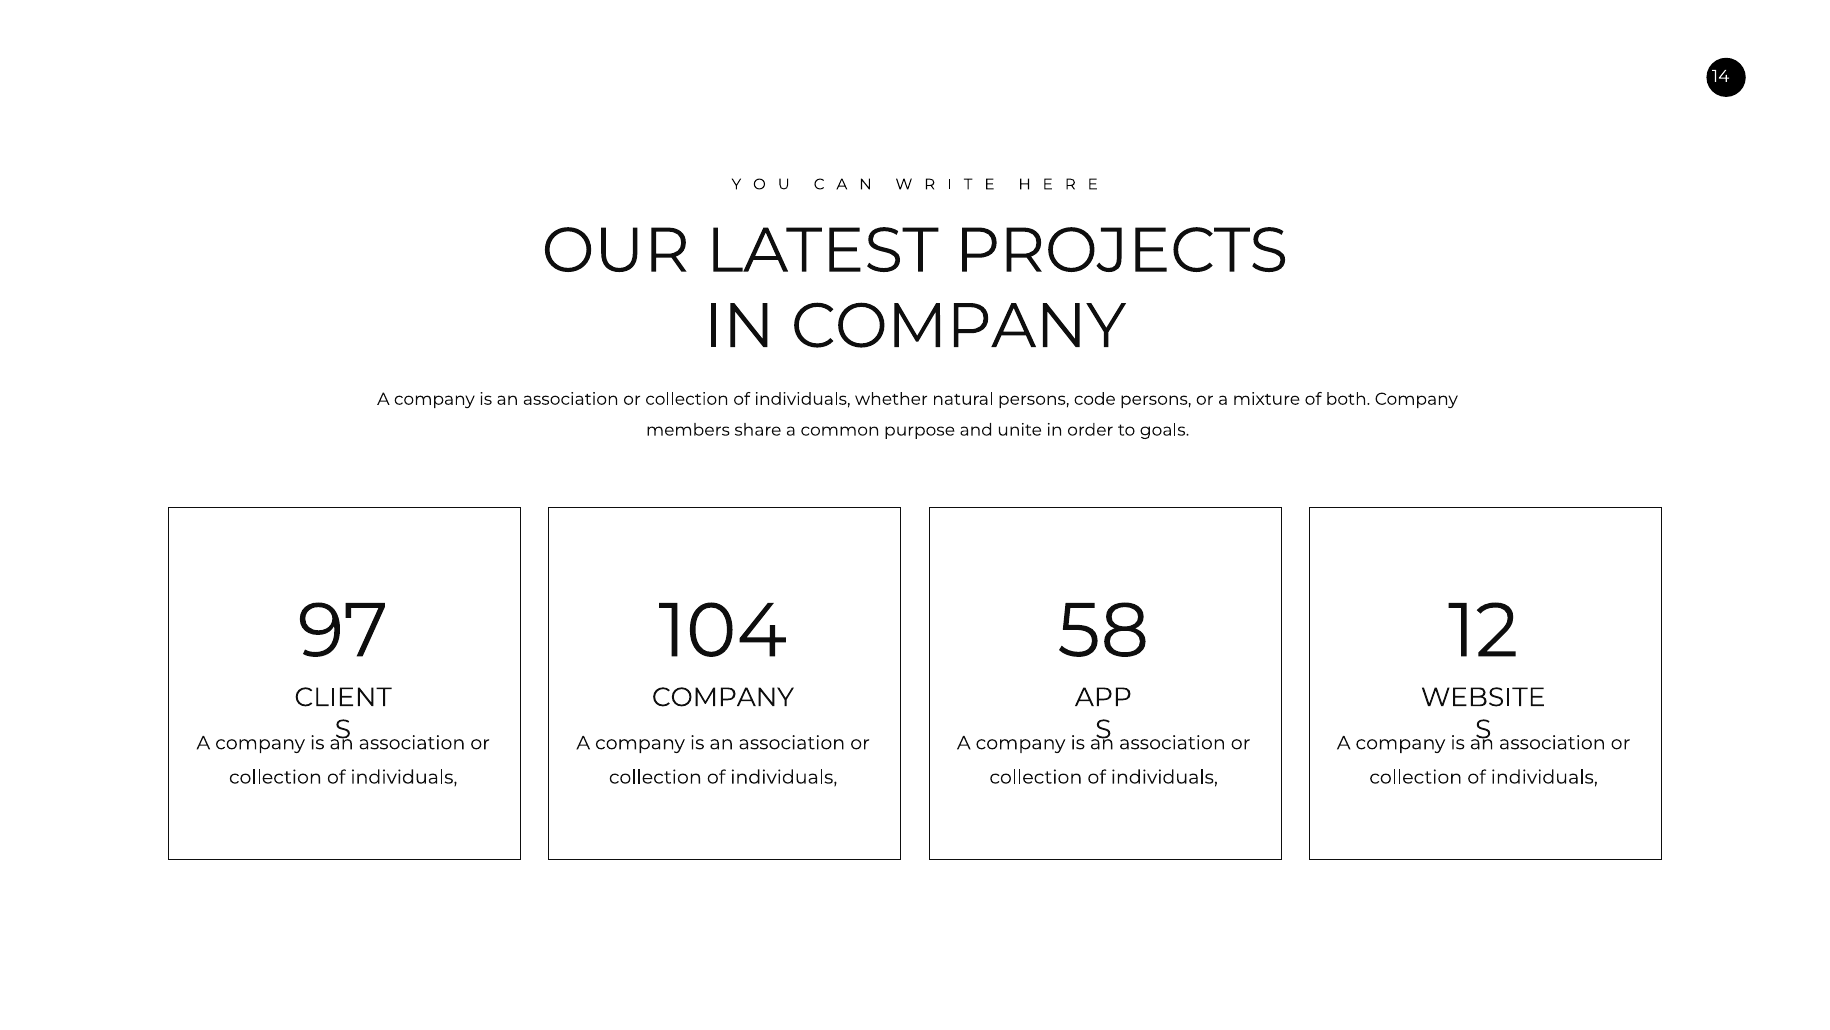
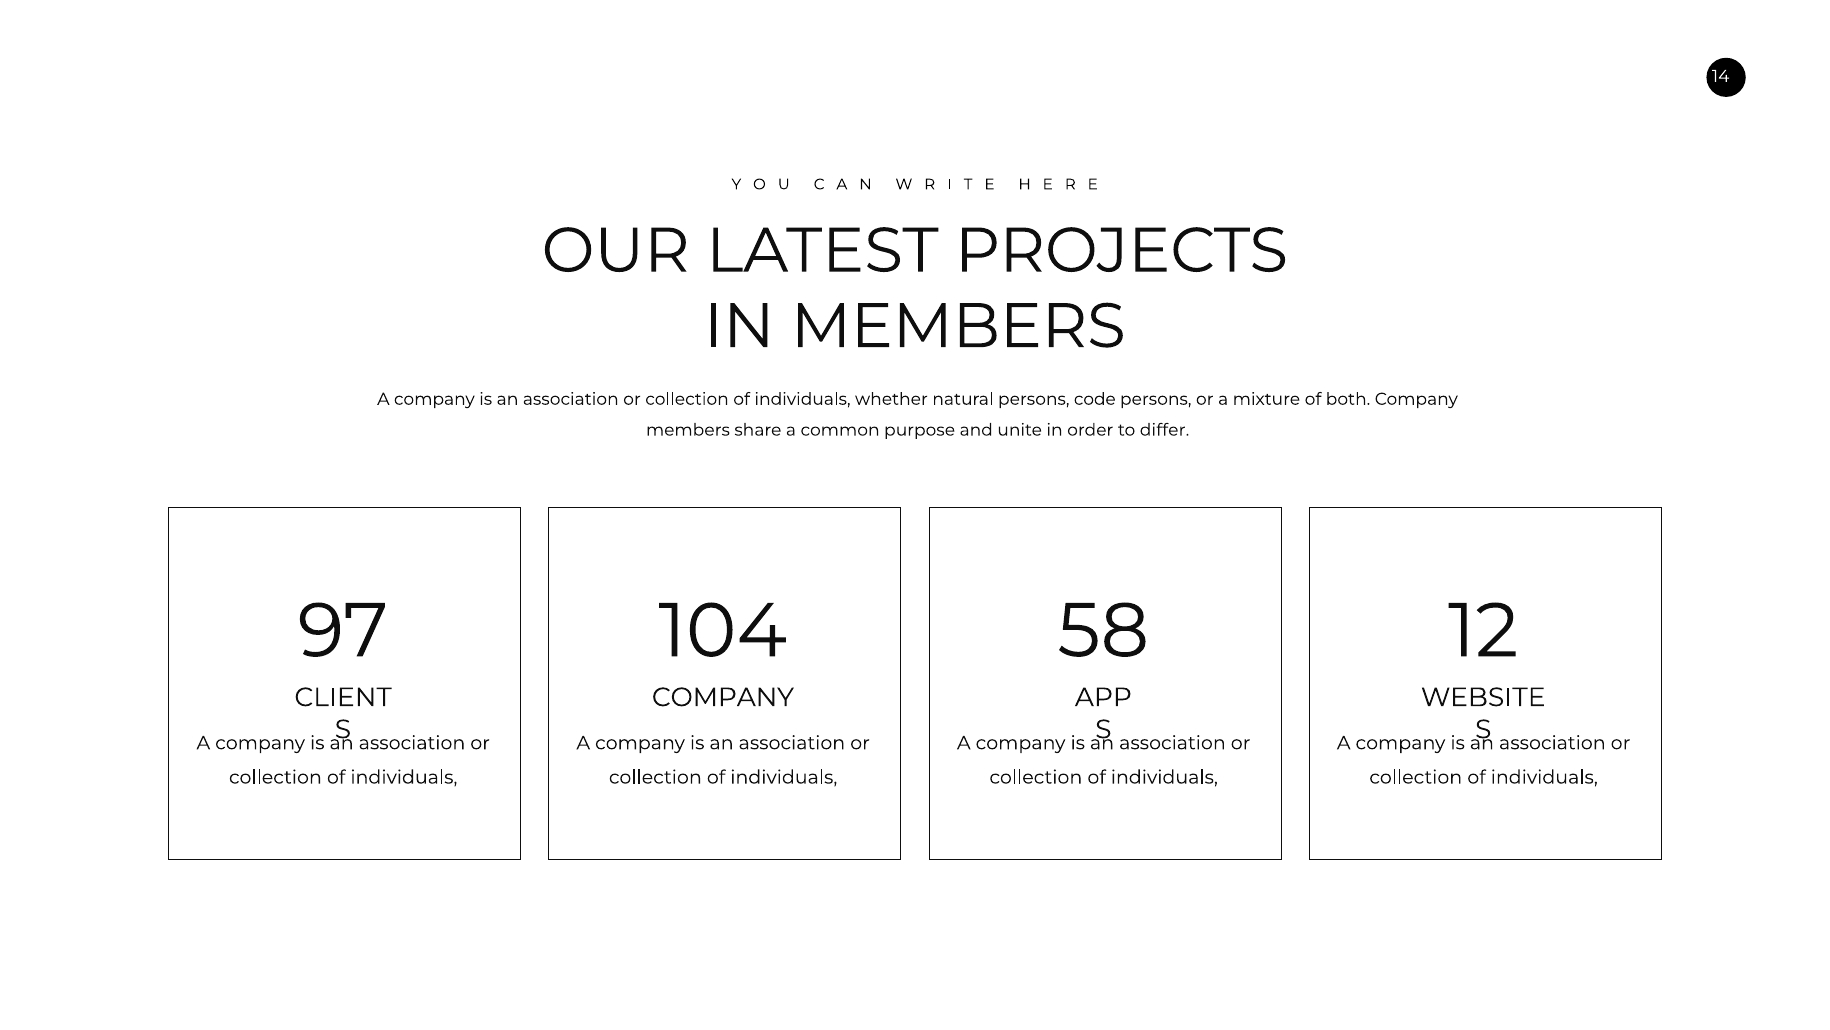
IN COMPANY: COMPANY -> MEMBERS
goals: goals -> differ
